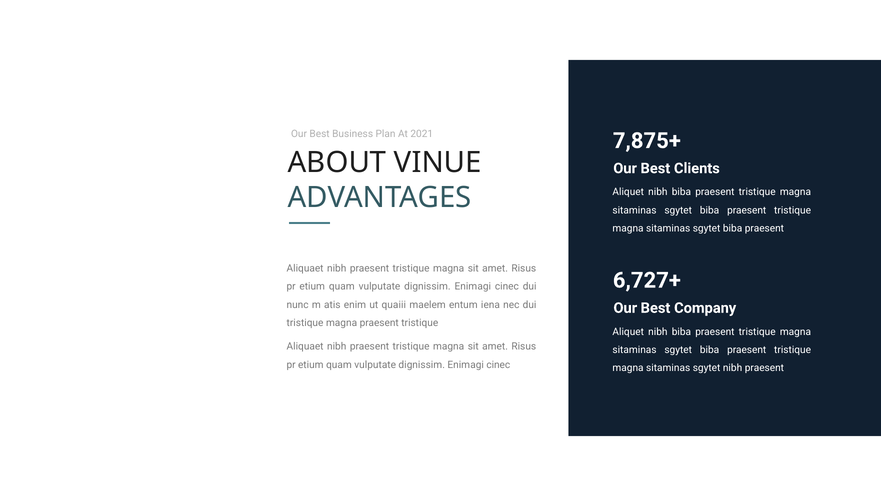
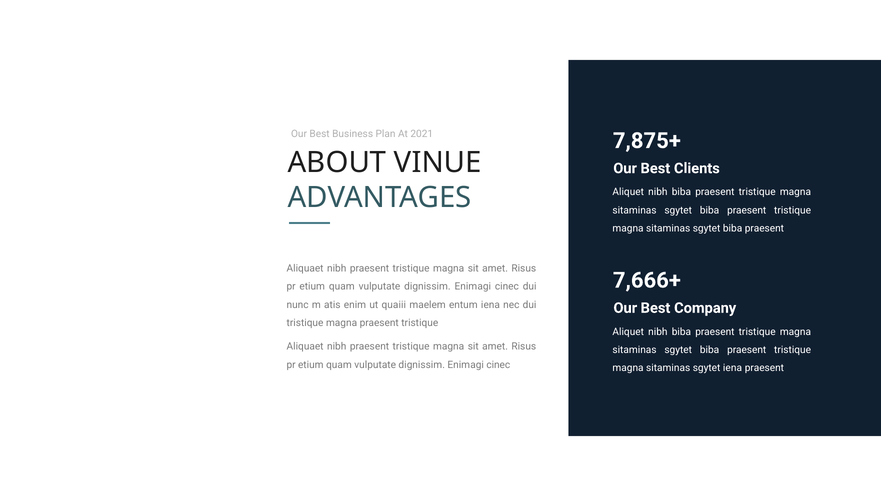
6,727+: 6,727+ -> 7,666+
sgytet nibh: nibh -> iena
